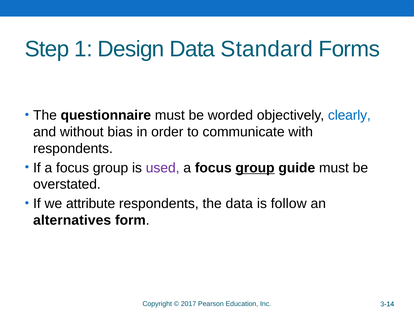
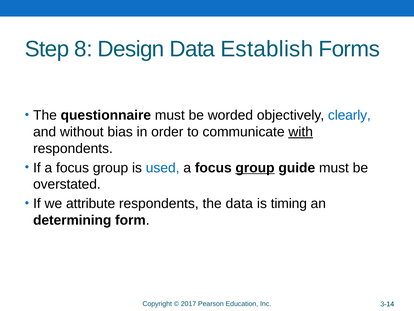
1: 1 -> 8
Standard: Standard -> Establish
with underline: none -> present
used colour: purple -> blue
follow: follow -> timing
alternatives: alternatives -> determining
